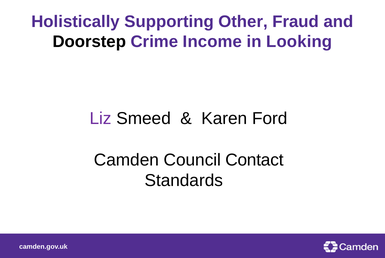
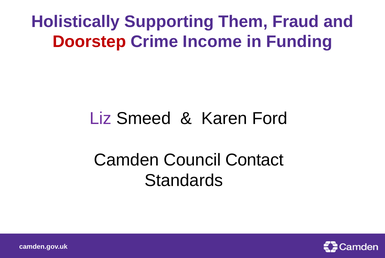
Other: Other -> Them
Doorstep colour: black -> red
Looking: Looking -> Funding
